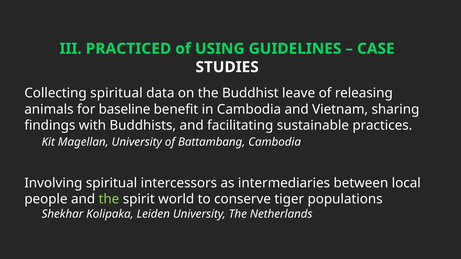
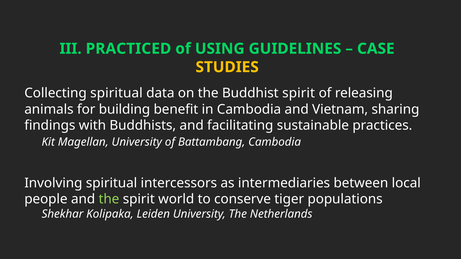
STUDIES colour: white -> yellow
Buddhist leave: leave -> spirit
baseline: baseline -> building
